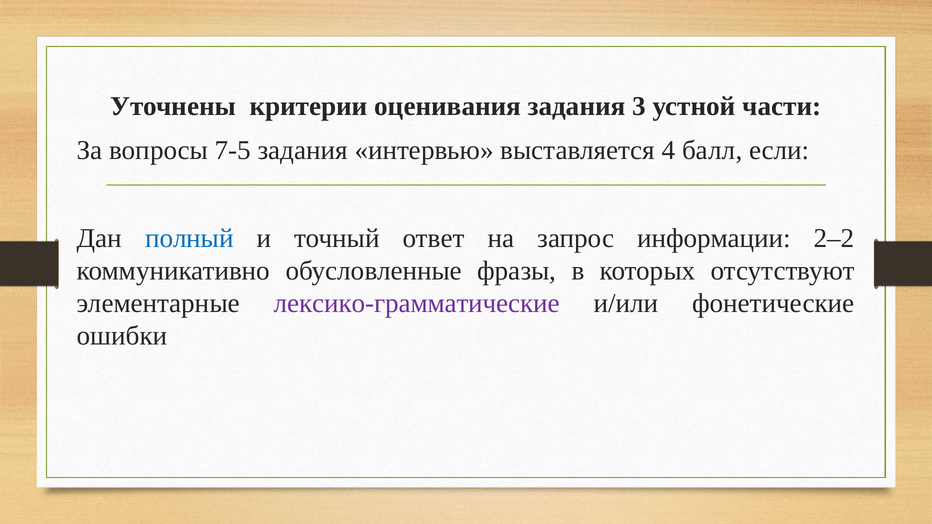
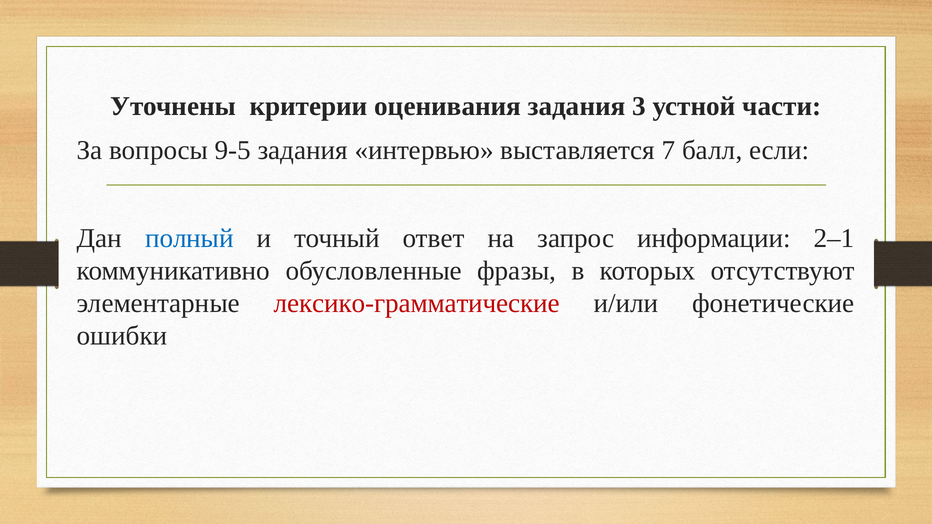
7-5: 7-5 -> 9-5
4: 4 -> 7
2–2: 2–2 -> 2–1
лексико-грамматические colour: purple -> red
